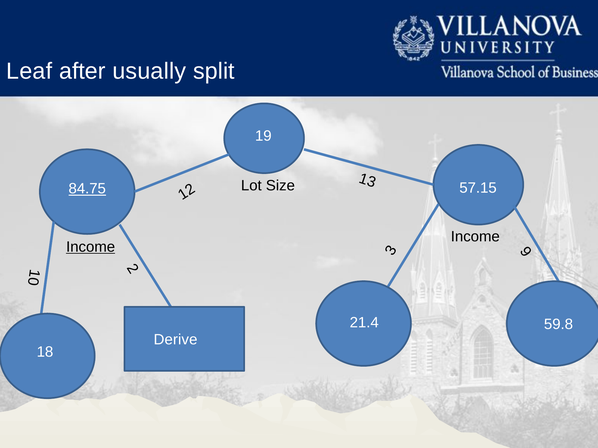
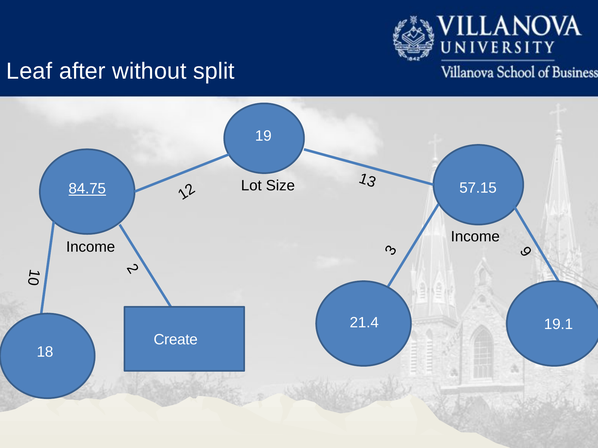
usually: usually -> without
Income at (91, 247) underline: present -> none
59.8: 59.8 -> 19.1
Derive: Derive -> Create
